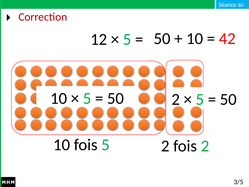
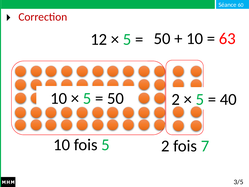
42: 42 -> 63
50 at (228, 99): 50 -> 40
fois 2: 2 -> 7
